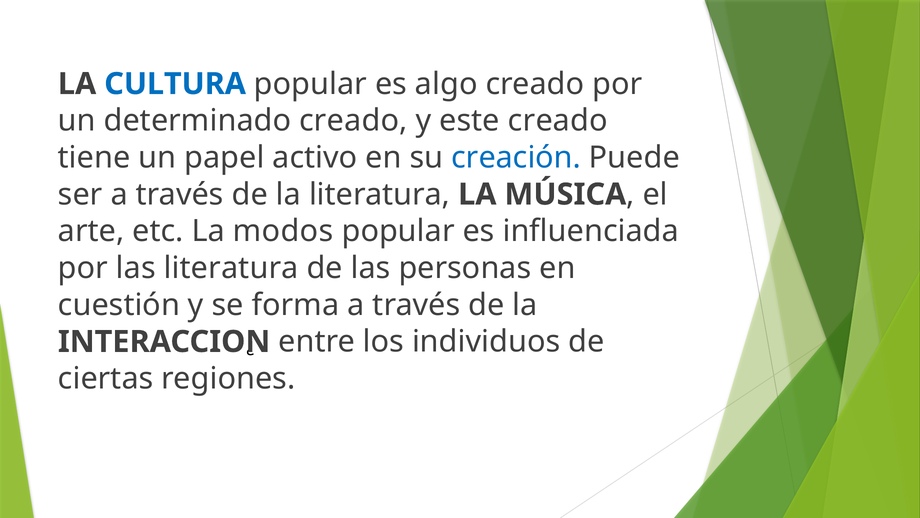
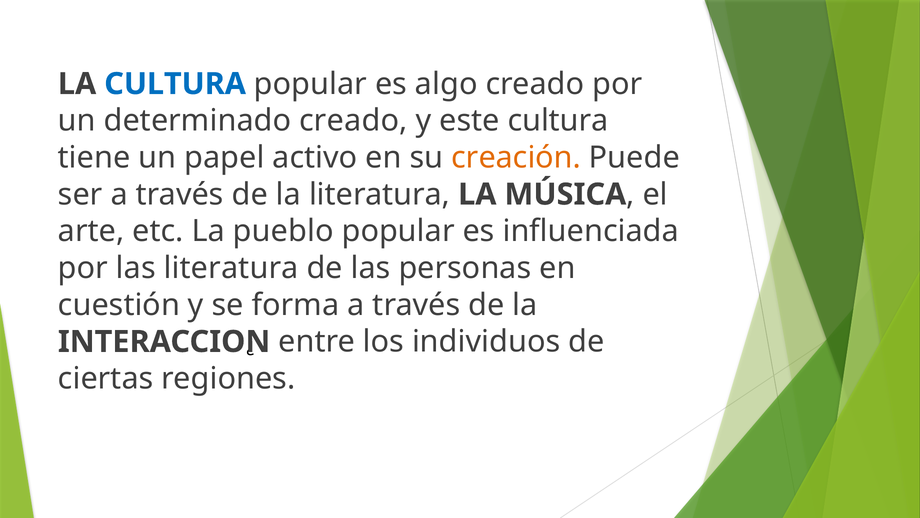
este creado: creado -> cultura
creación colour: blue -> orange
modos: modos -> pueblo
